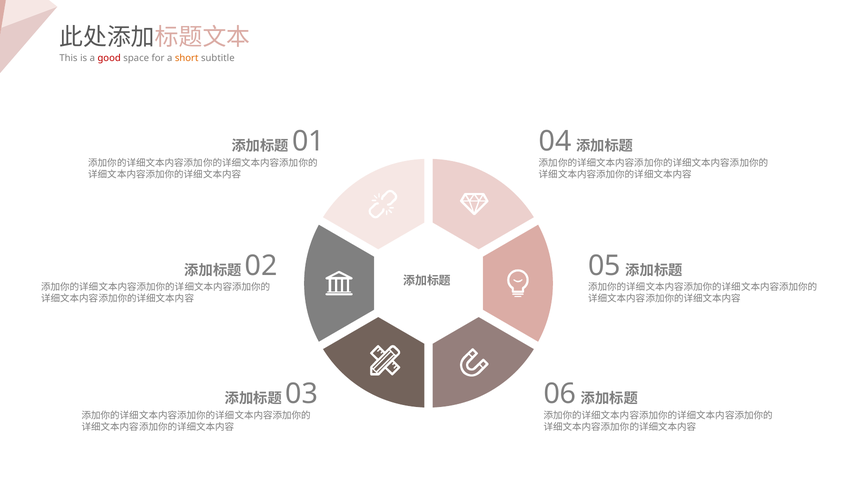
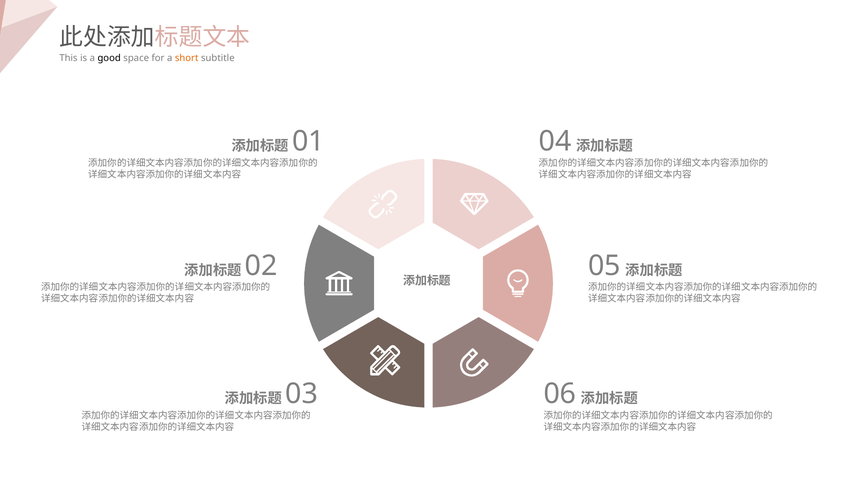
good colour: red -> black
